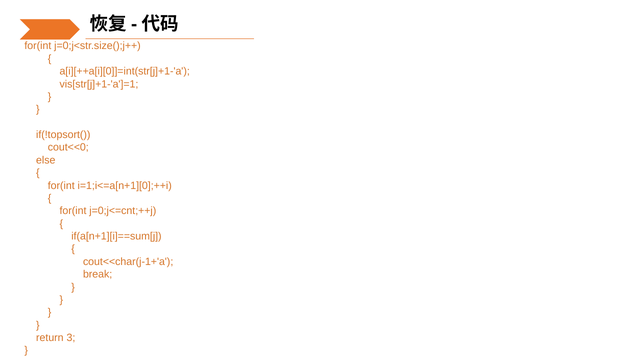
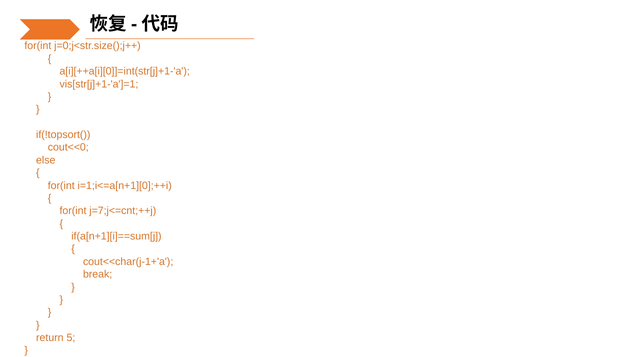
j=0;j<=cnt;++j: j=0;j<=cnt;++j -> j=7;j<=cnt;++j
3: 3 -> 5
